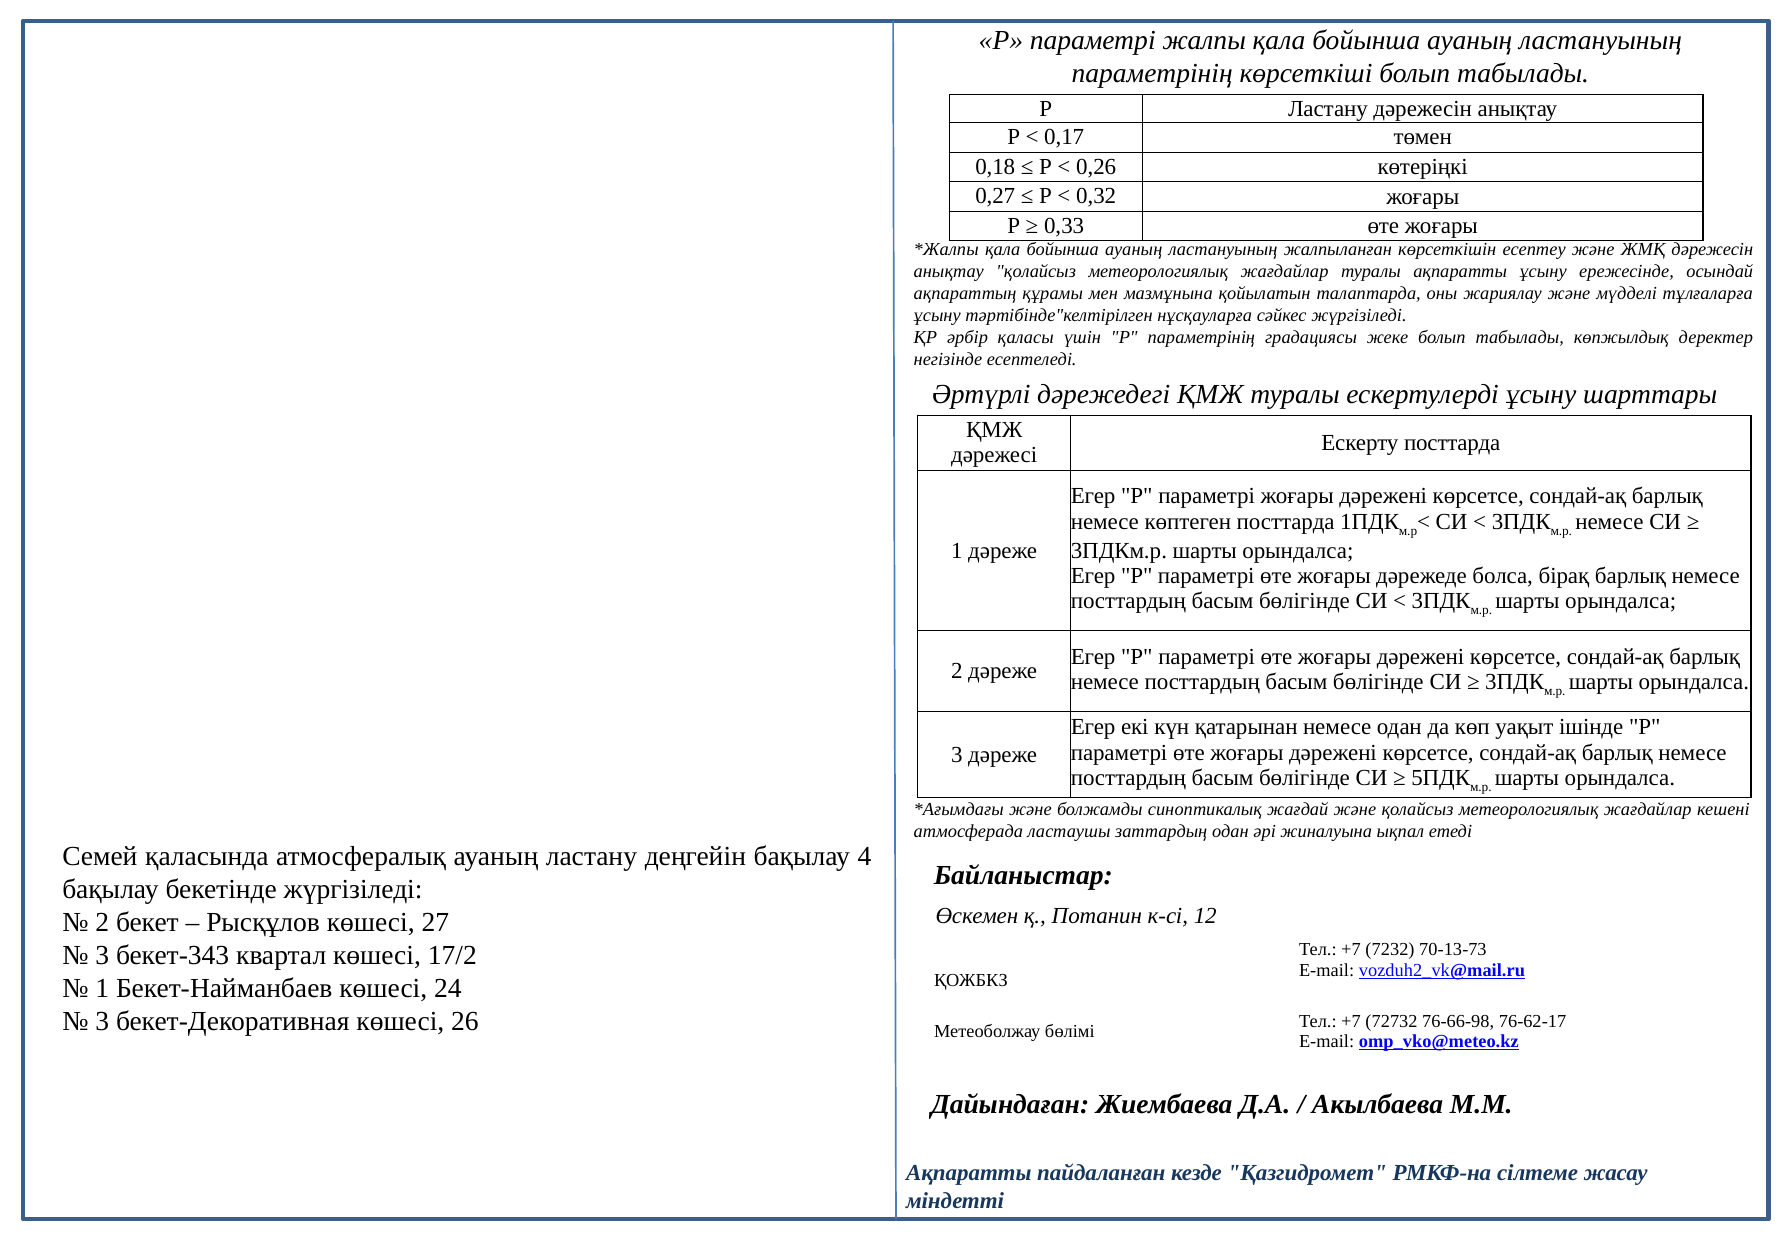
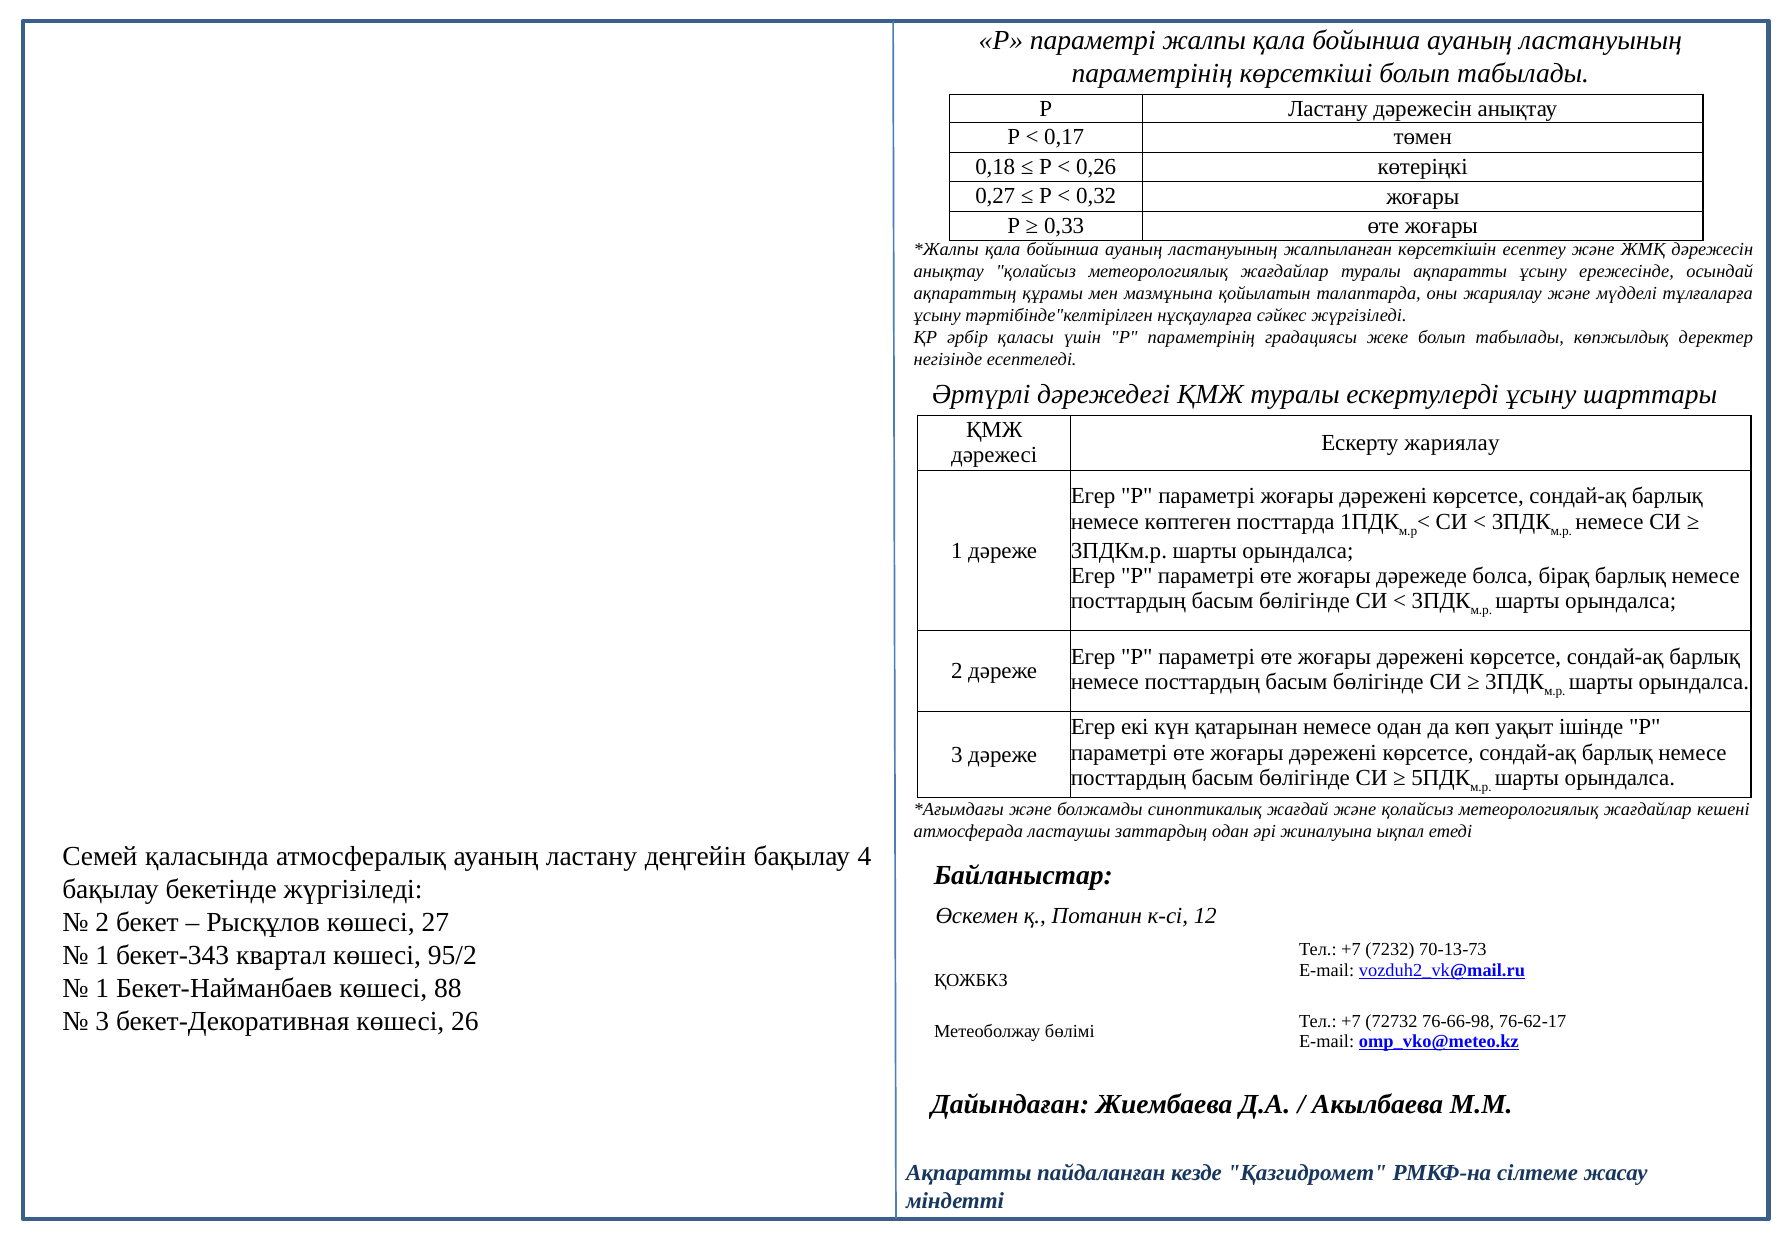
Ескерту посттарда: посттарда -> жариялау
3 at (102, 956): 3 -> 1
17/2: 17/2 -> 95/2
24: 24 -> 88
